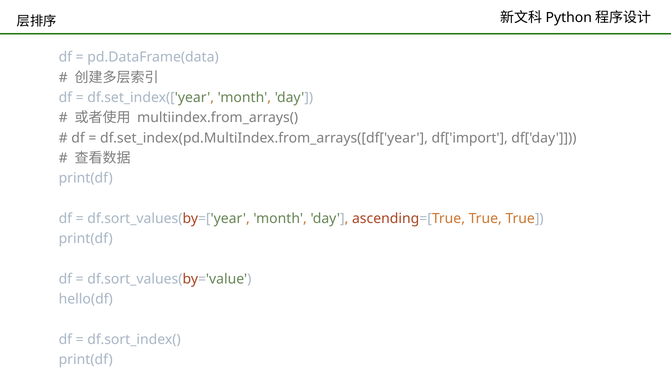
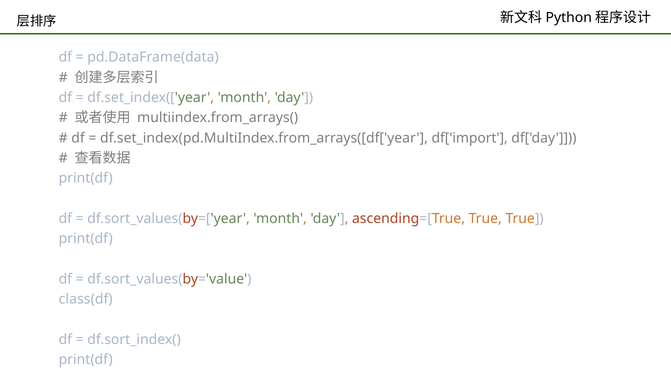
hello(df: hello(df -> class(df
